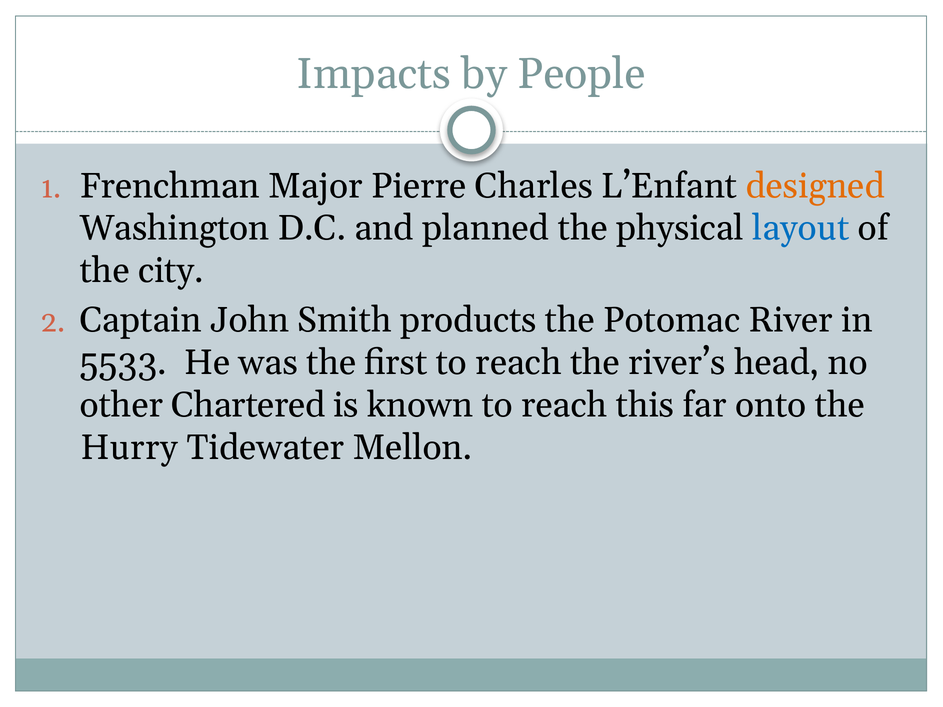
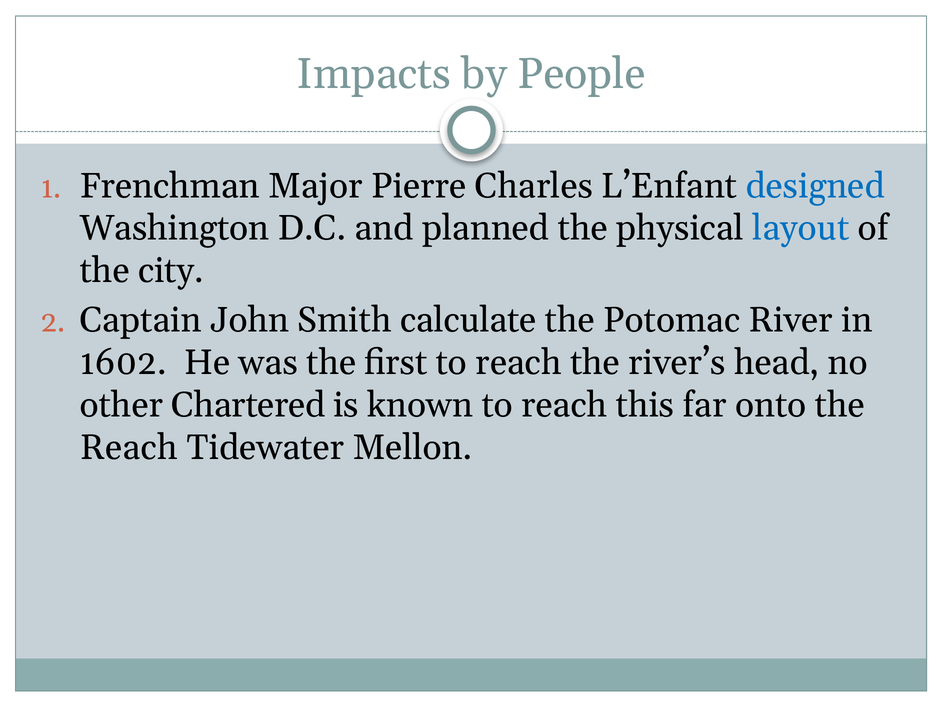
designed colour: orange -> blue
products: products -> calculate
5533: 5533 -> 1602
Hurry at (129, 448): Hurry -> Reach
